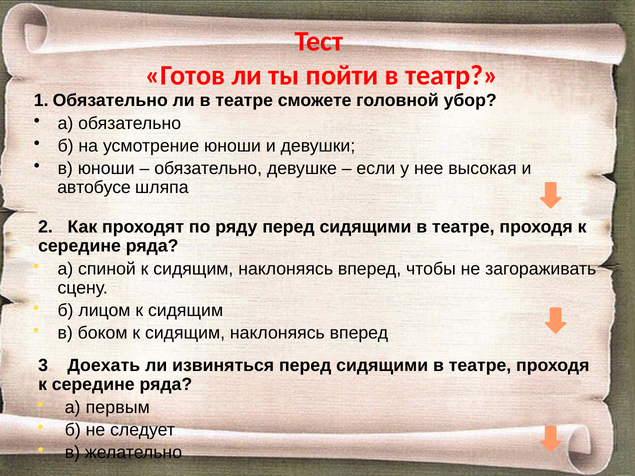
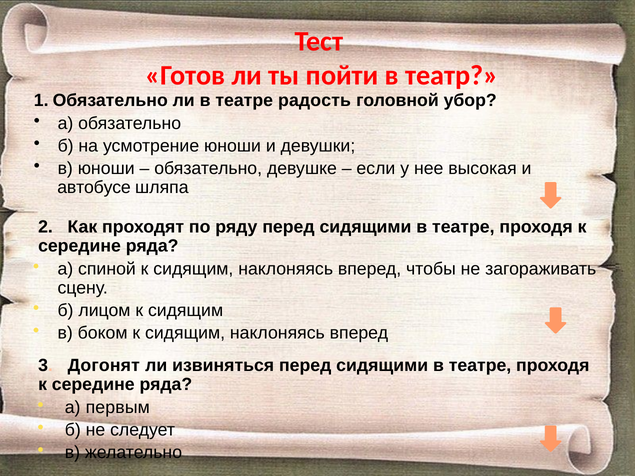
сможете: сможете -> радость
Доехать: Доехать -> Догонят
